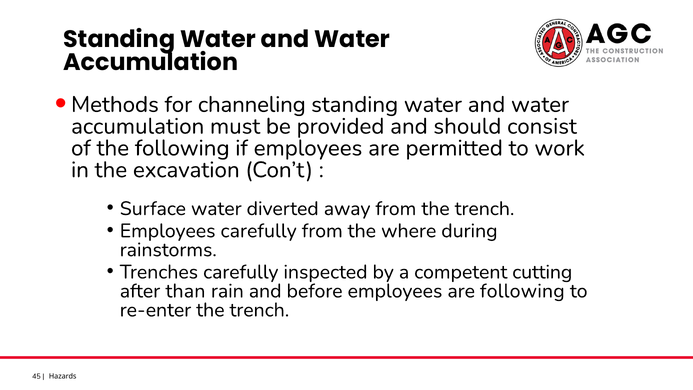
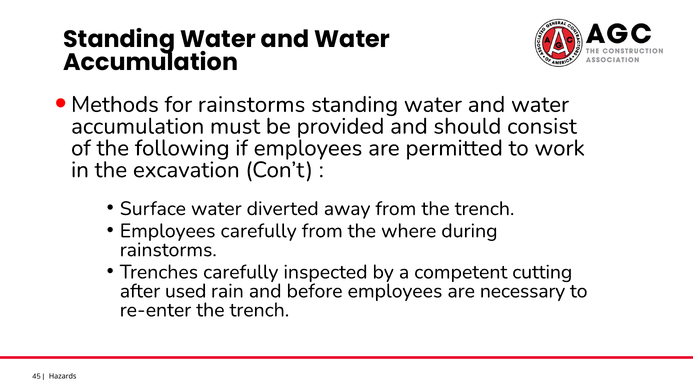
for channeling: channeling -> rainstorms
than: than -> used
are following: following -> necessary
